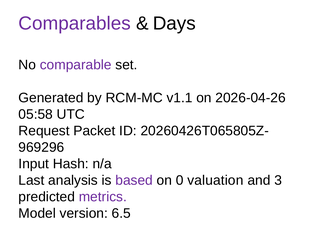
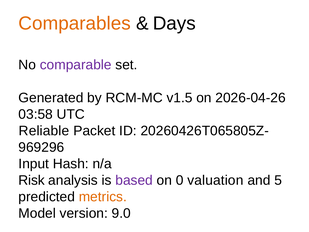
Comparables colour: purple -> orange
v1.1: v1.1 -> v1.5
05:58: 05:58 -> 03:58
Request: Request -> Reliable
Last: Last -> Risk
3: 3 -> 5
metrics colour: purple -> orange
6.5: 6.5 -> 9.0
